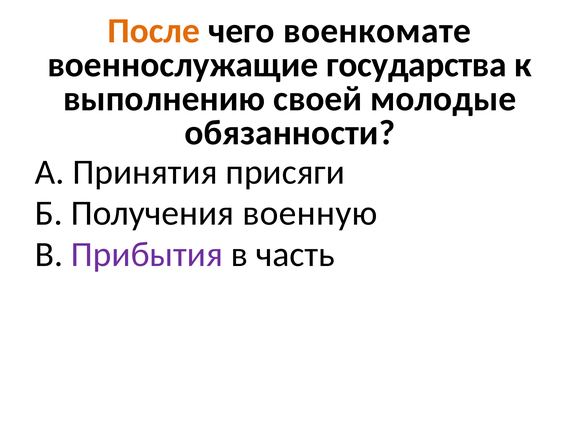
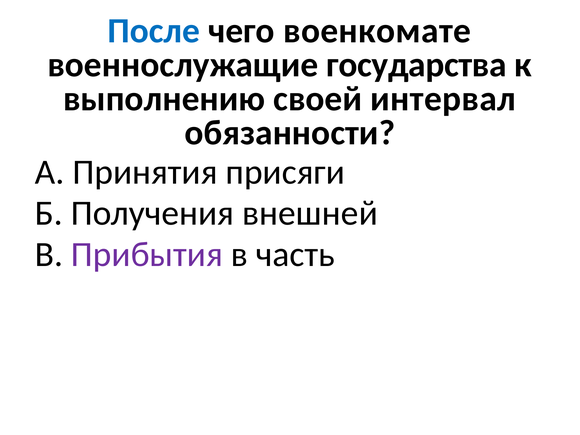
После colour: orange -> blue
молодые: молодые -> интервал
военную: военную -> внешней
